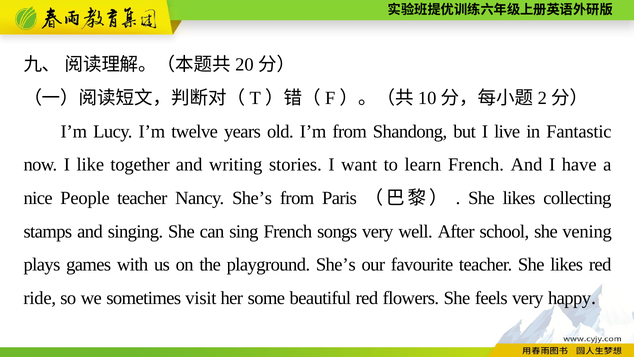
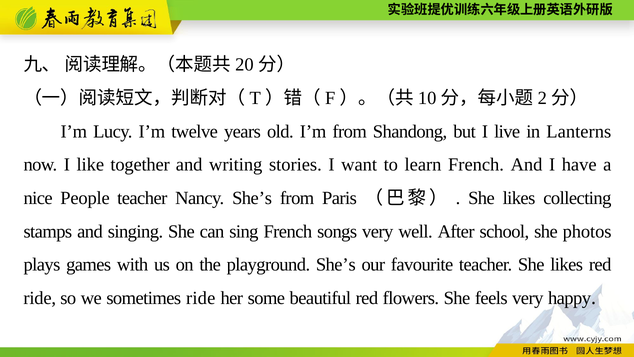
Fantastic: Fantastic -> Lanterns
vening: vening -> photos
sometimes visit: visit -> ride
